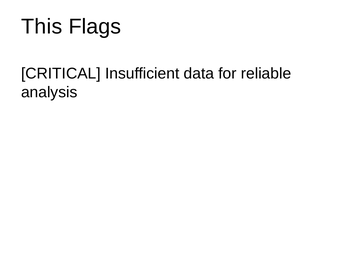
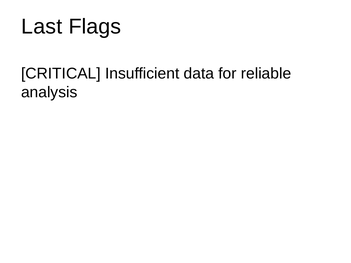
This: This -> Last
